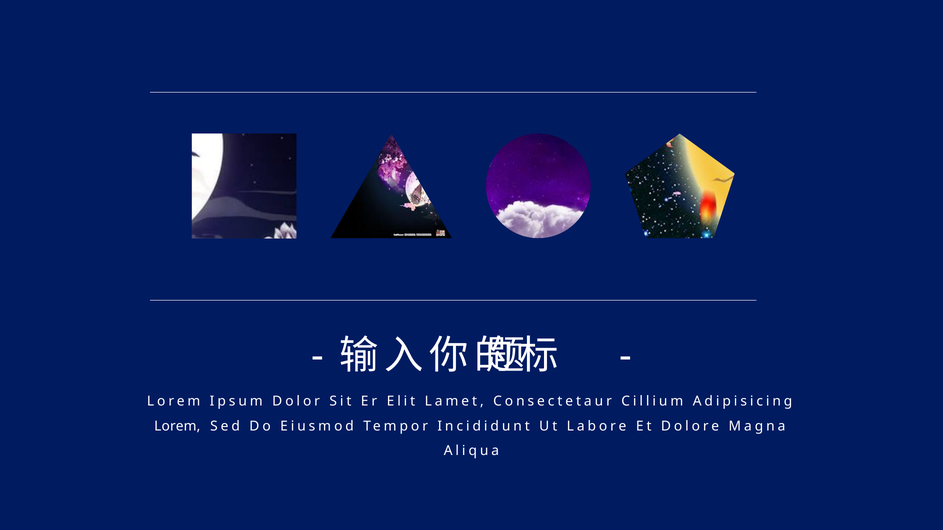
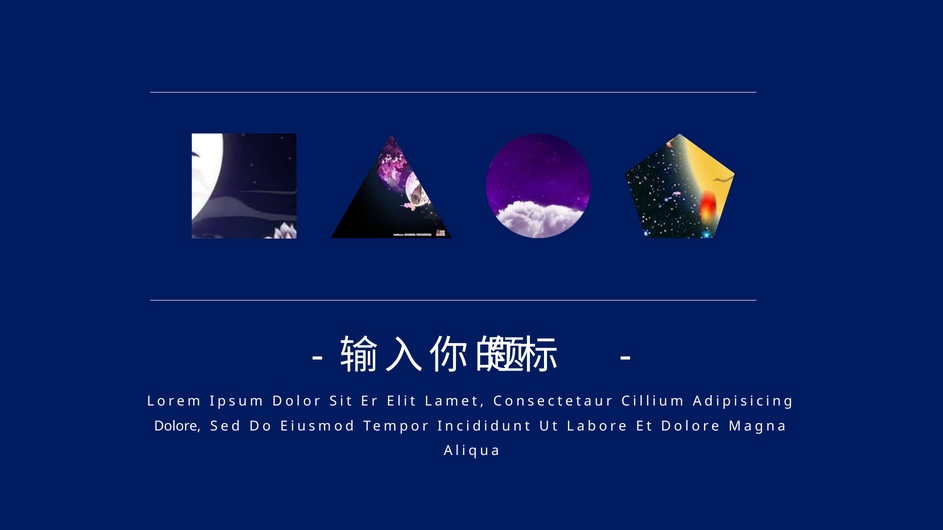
Lorem at (177, 427): Lorem -> Dolore
